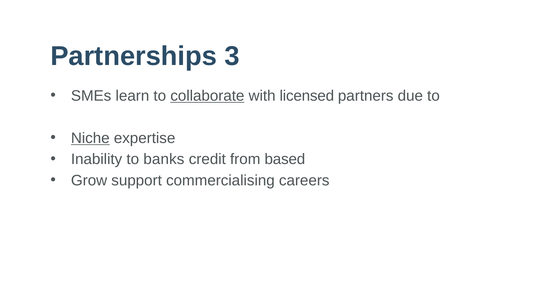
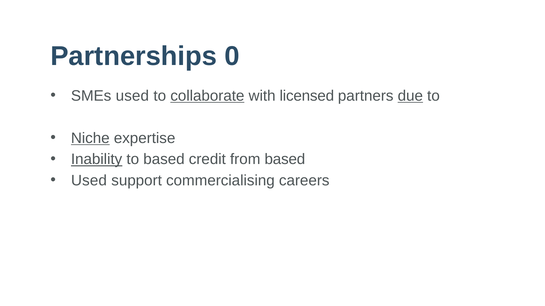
3: 3 -> 0
SMEs learn: learn -> used
due underline: none -> present
Inability underline: none -> present
to banks: banks -> based
Grow at (89, 181): Grow -> Used
